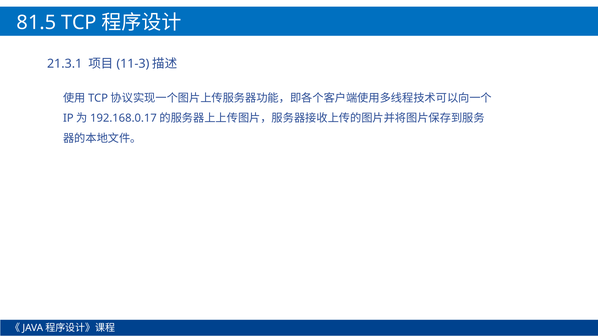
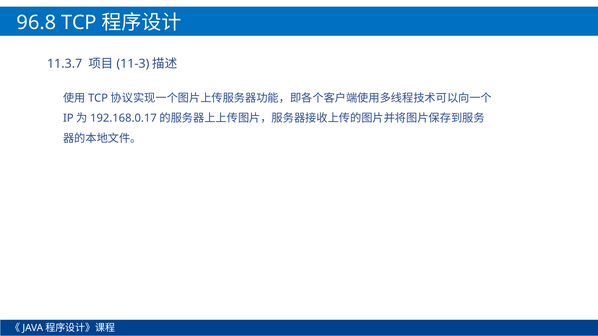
81.5: 81.5 -> 96.8
21.3.1: 21.3.1 -> 11.3.7
